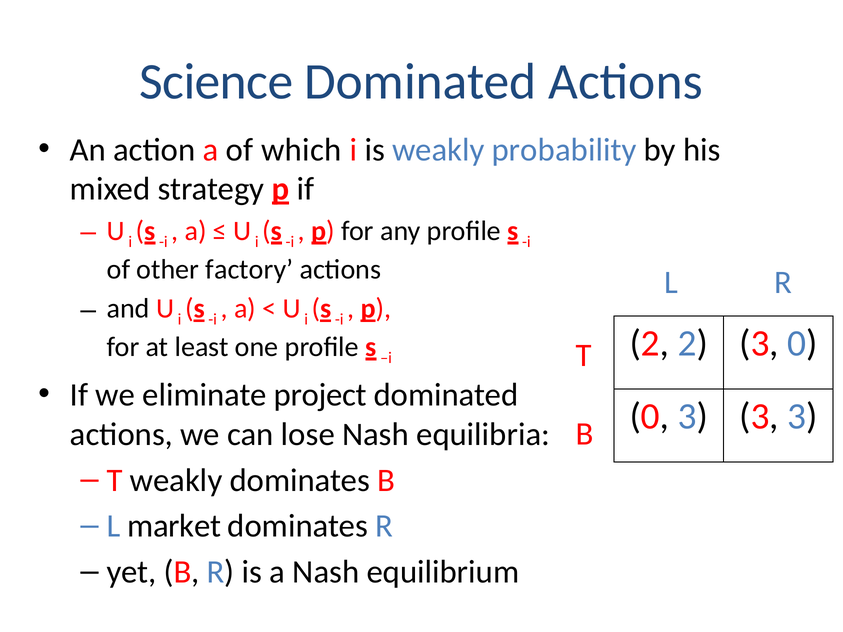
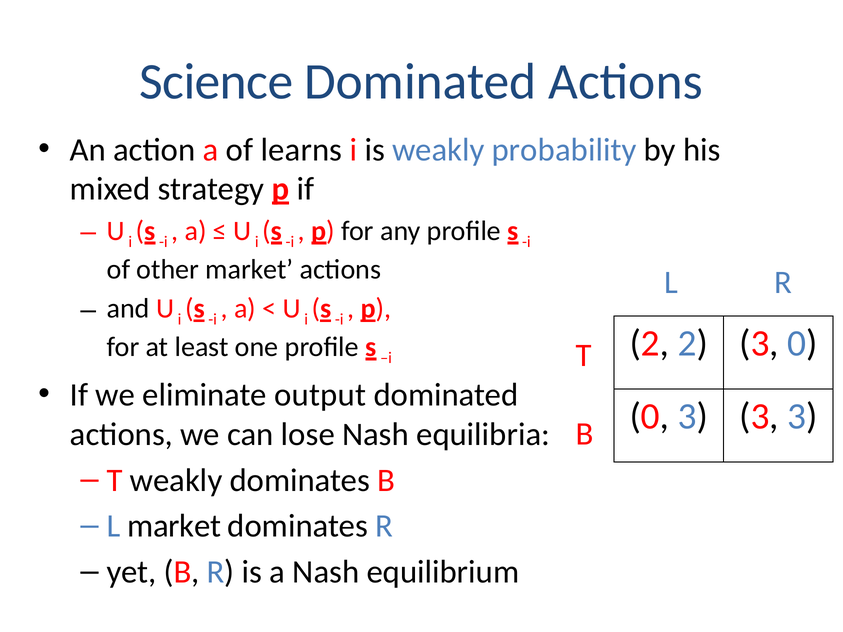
which: which -> learns
other factory: factory -> market
project: project -> output
